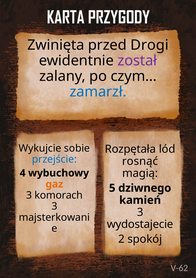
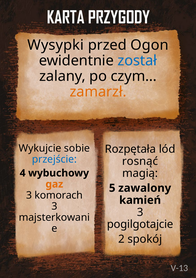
Zwinięta: Zwinięta -> Wysypki
Drogi: Drogi -> Ogon
został colour: purple -> blue
zamarzł colour: blue -> orange
dziwnego: dziwnego -> zawalony
wydostajecie: wydostajecie -> pogilgotajcie
V-62: V-62 -> V-13
